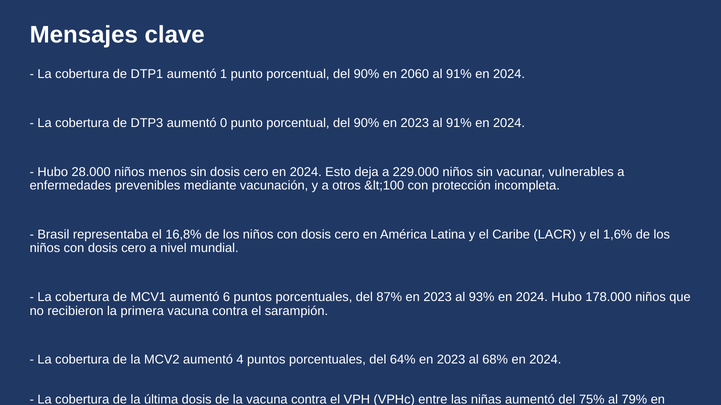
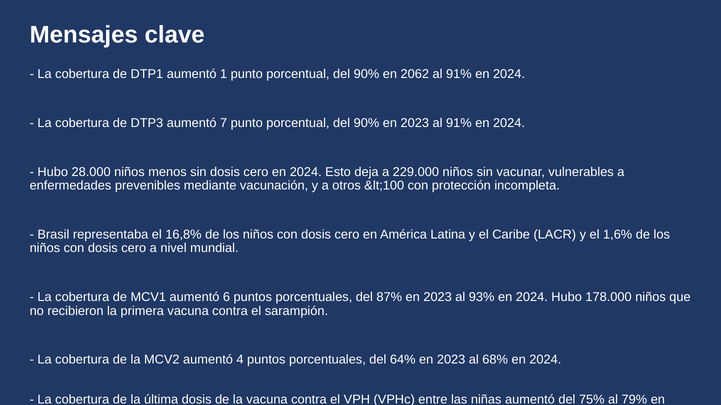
2060: 2060 -> 2062
0: 0 -> 7
